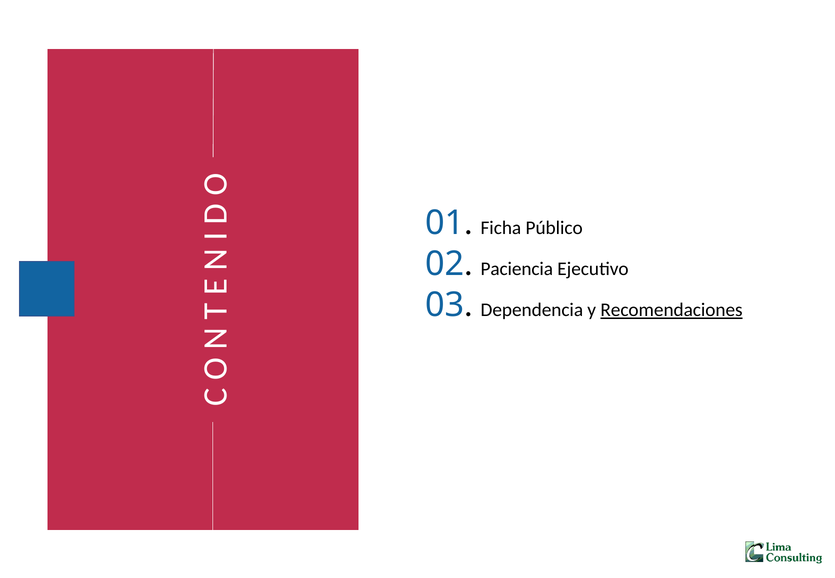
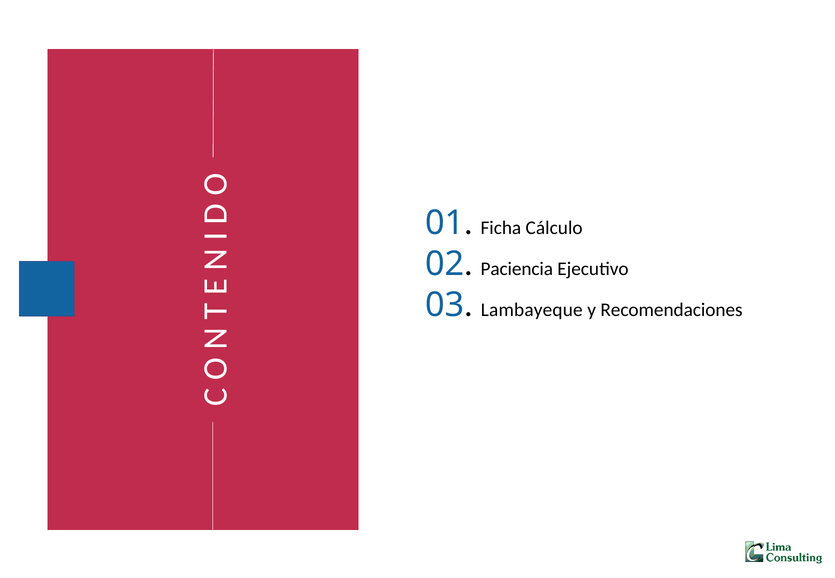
Público: Público -> Cálculo
Dependencia: Dependencia -> Lambayeque
Recomendaciones underline: present -> none
